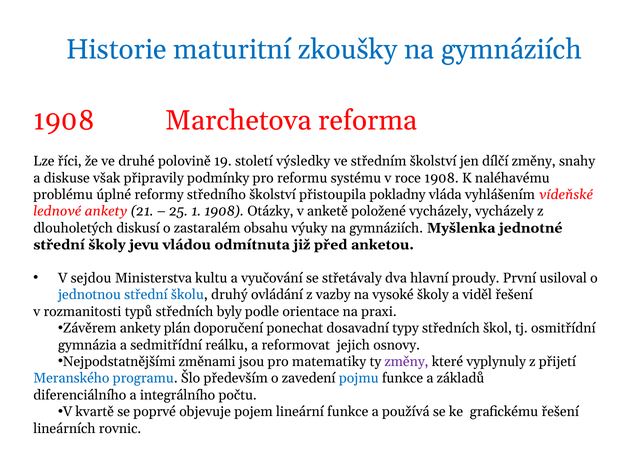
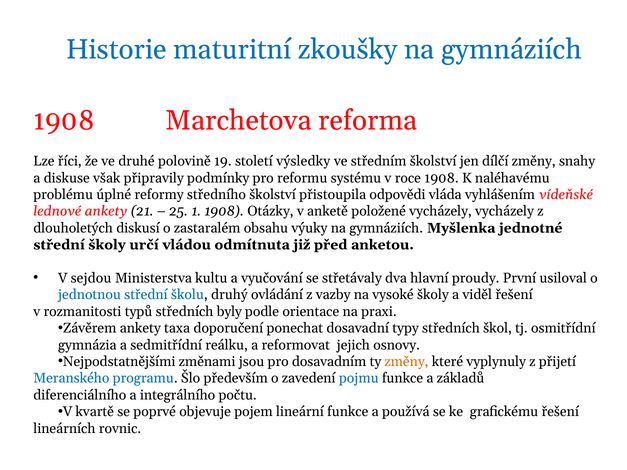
pokladny: pokladny -> odpovědi
jevu: jevu -> určí
plán: plán -> taxa
matematiky: matematiky -> dosavadním
změny at (407, 362) colour: purple -> orange
